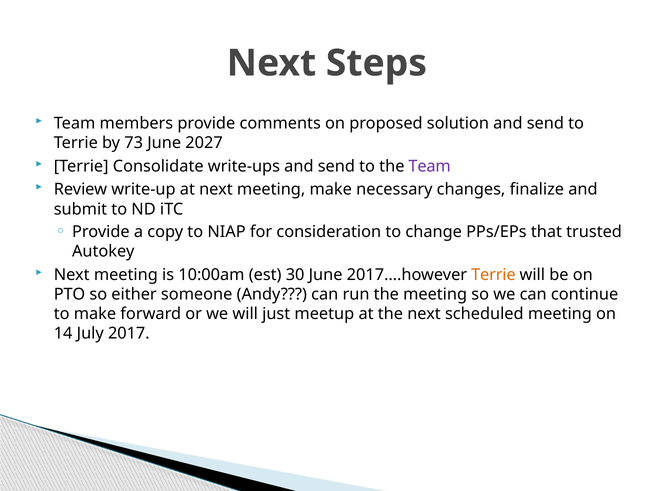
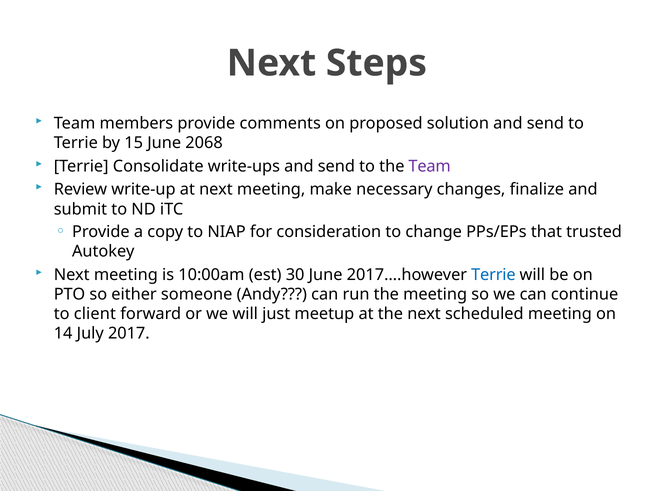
73: 73 -> 15
2027: 2027 -> 2068
Terrie at (493, 274) colour: orange -> blue
to make: make -> client
